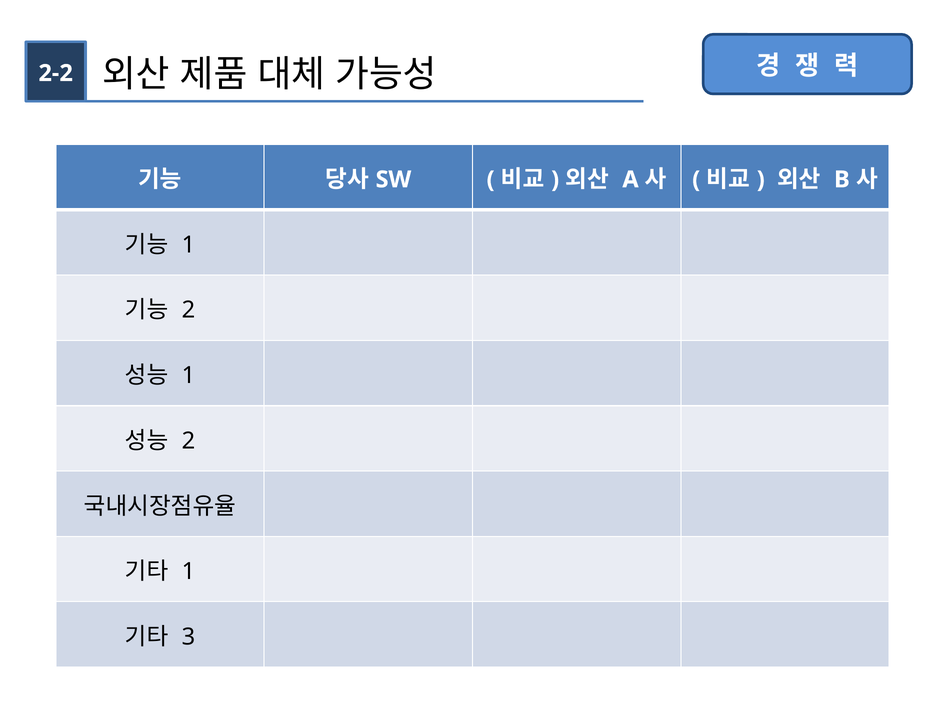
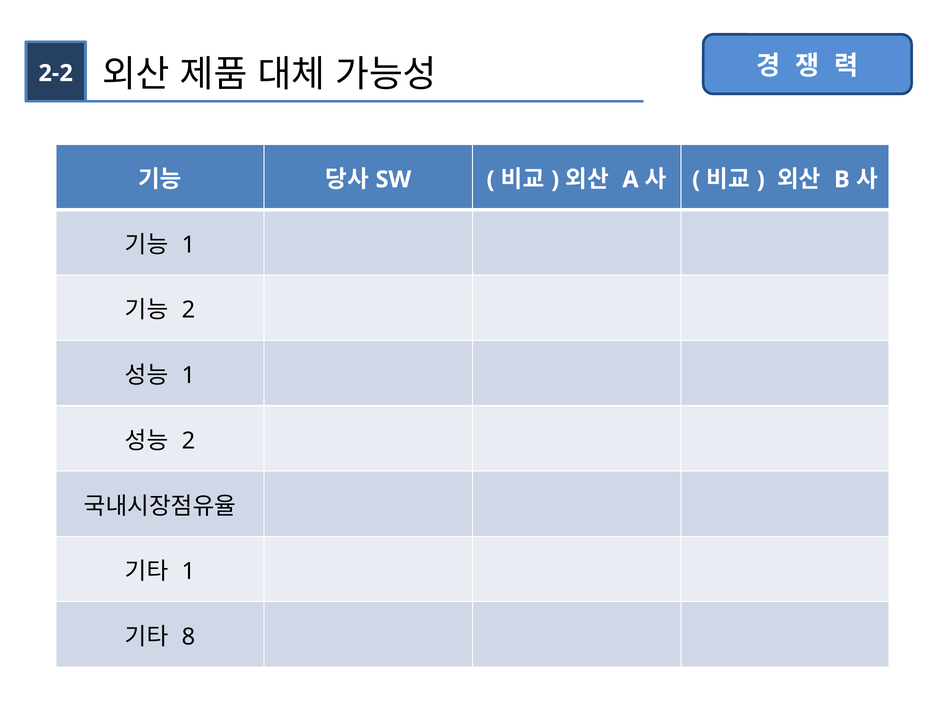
3: 3 -> 8
